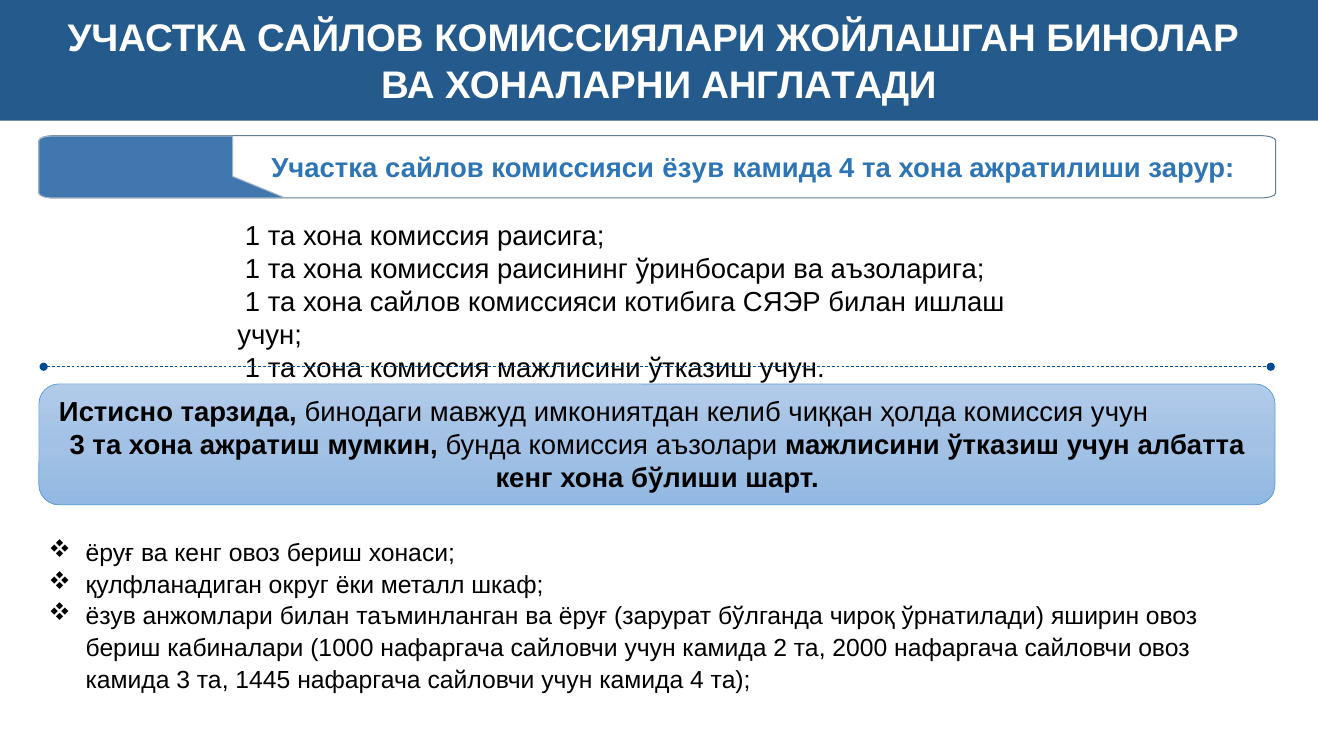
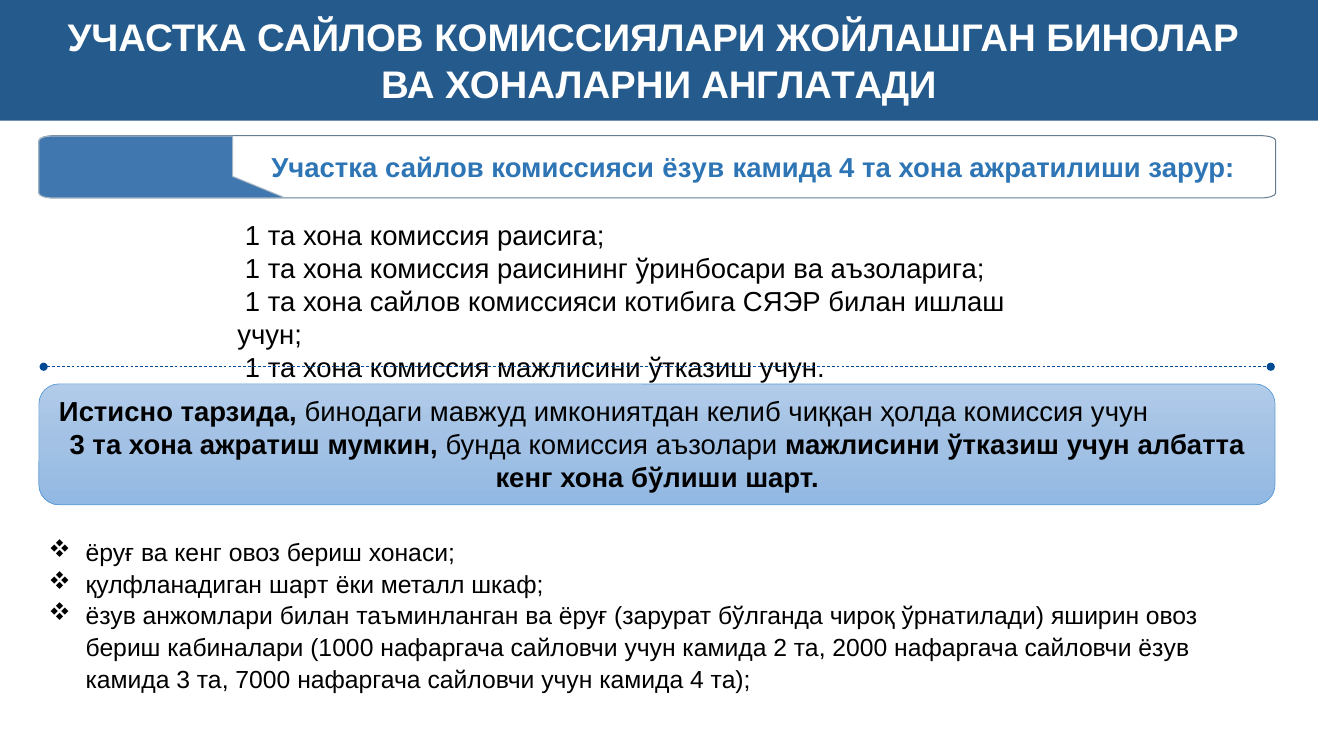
қулфланадиган округ: округ -> шарт
сайловчи овоз: овоз -> ёзув
1445: 1445 -> 7000
